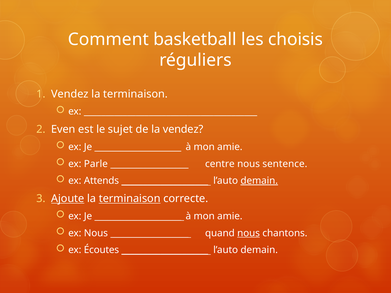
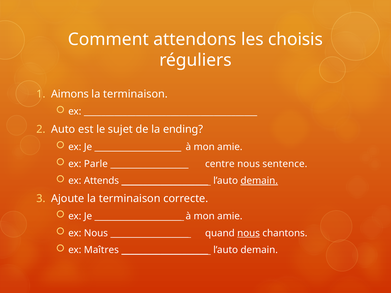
basketball: basketball -> attendons
Vendez at (70, 94): Vendez -> Aimons
Even: Even -> Auto
la vendez: vendez -> ending
Ajoute underline: present -> none
terminaison at (130, 199) underline: present -> none
Écoutes: Écoutes -> Maîtres
